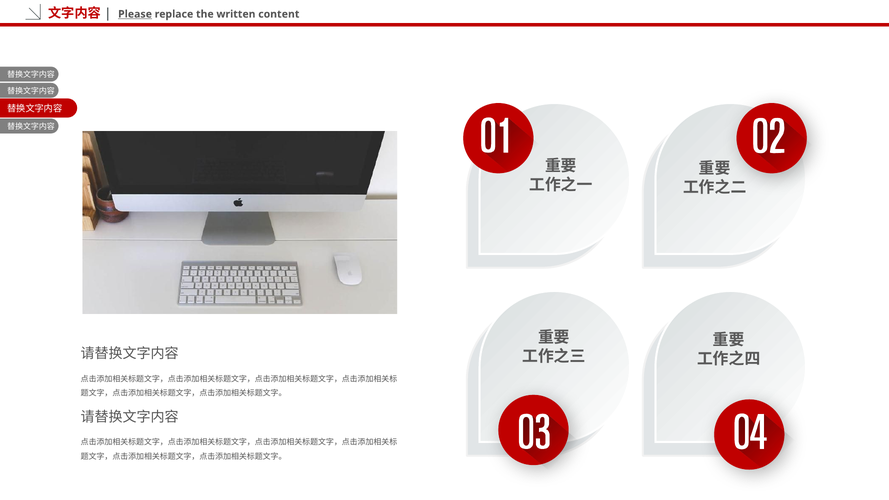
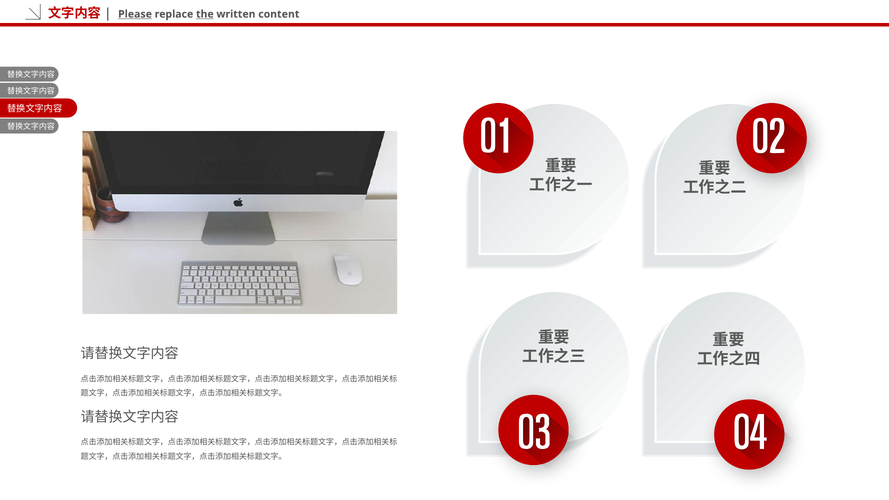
the underline: none -> present
